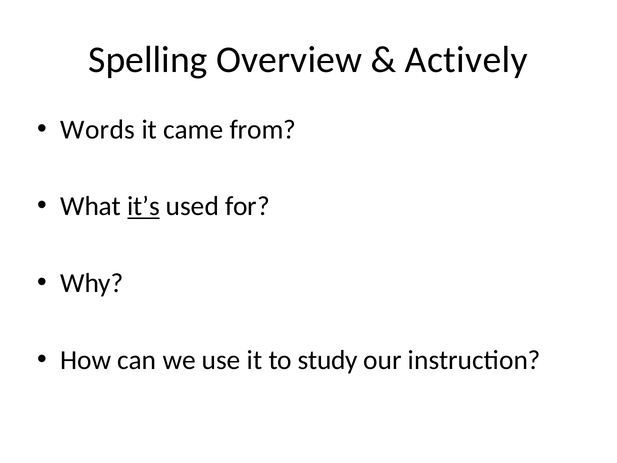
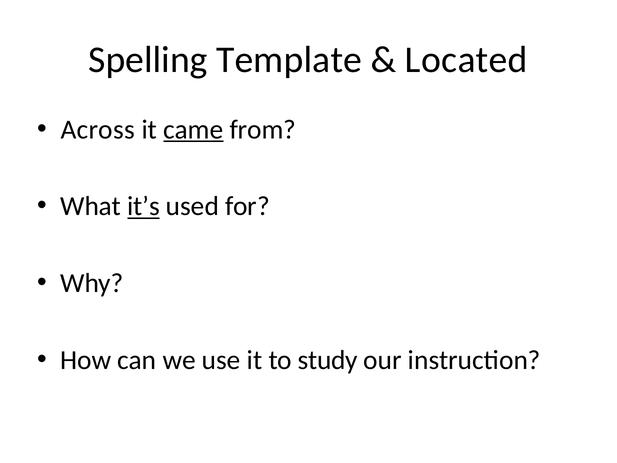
Overview: Overview -> Template
Actively: Actively -> Located
Words: Words -> Across
came underline: none -> present
